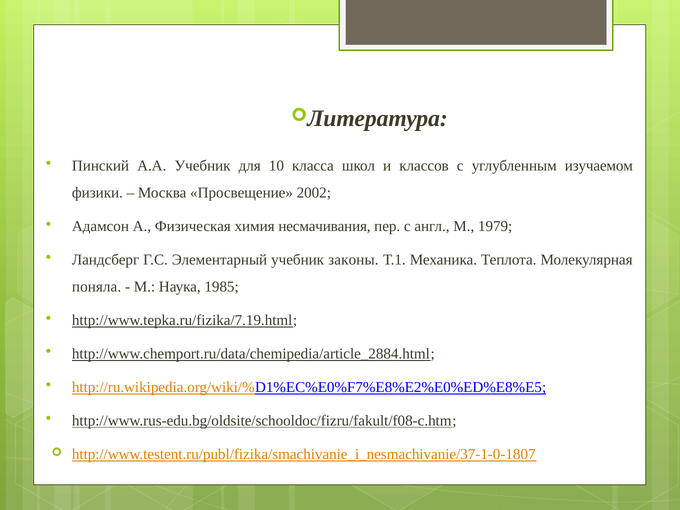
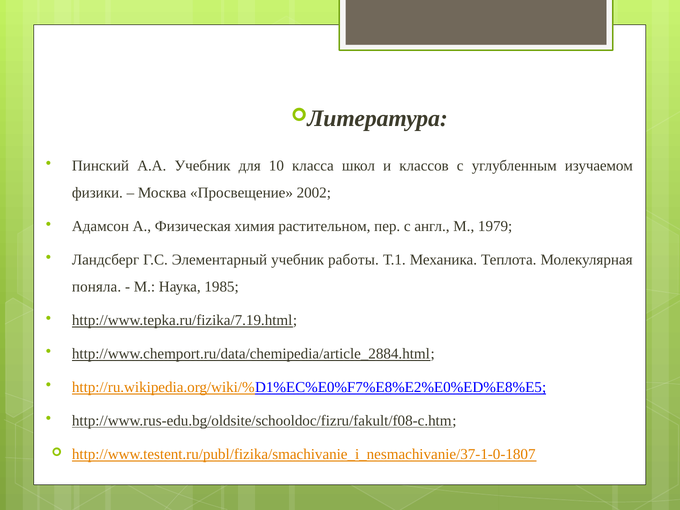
несмачивания: несмачивания -> растительном
законы: законы -> работы
